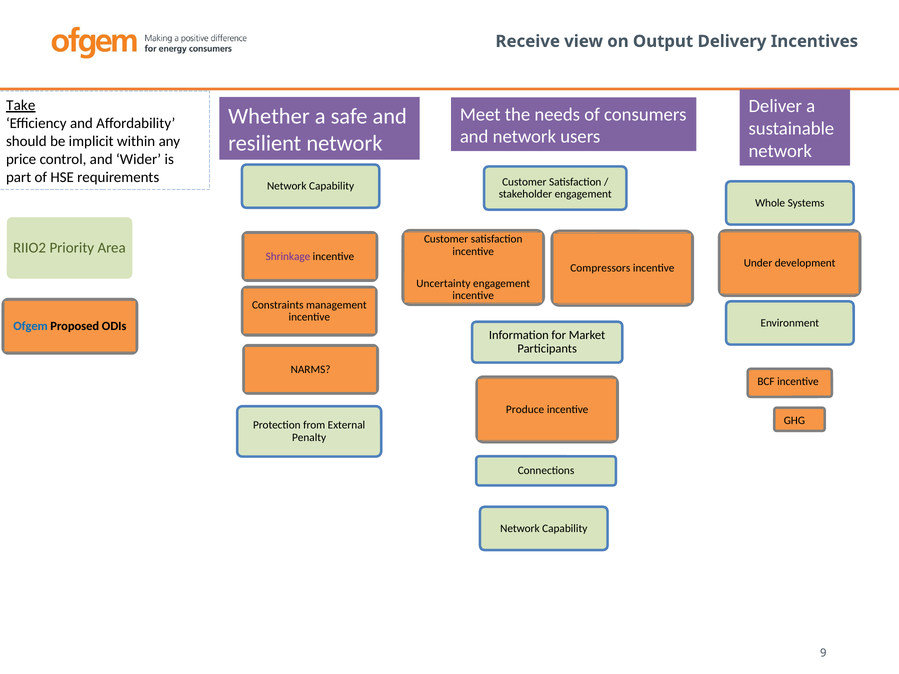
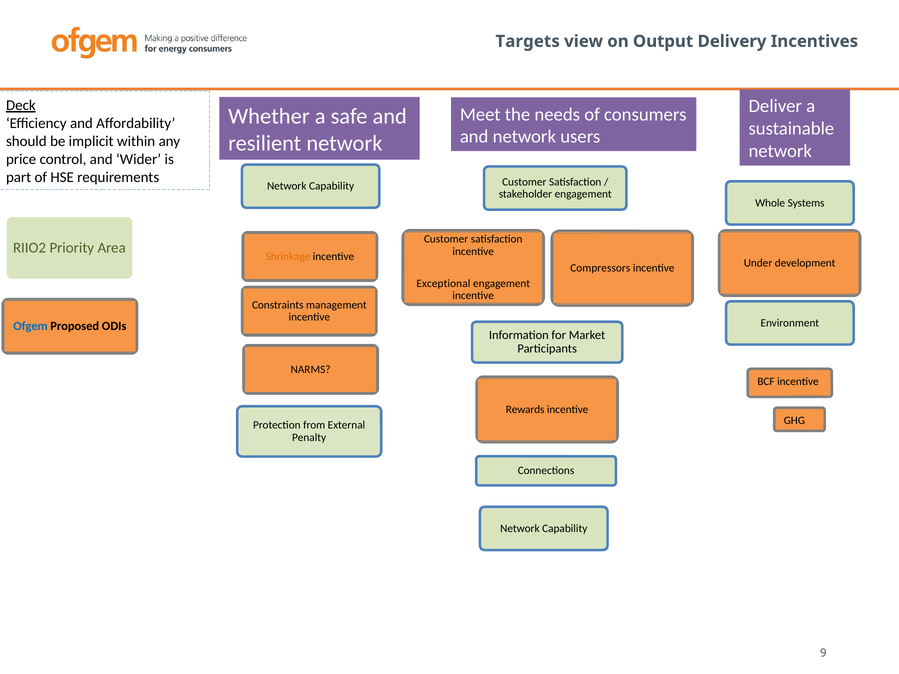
Receive: Receive -> Targets
Take: Take -> Deck
Shrinkage colour: purple -> orange
Uncertainty: Uncertainty -> Exceptional
Produce: Produce -> Rewards
